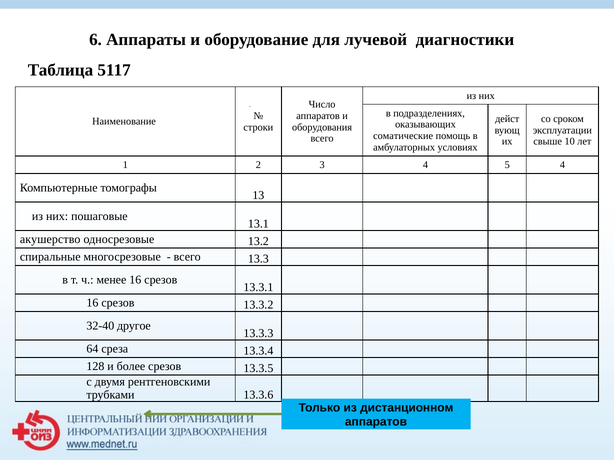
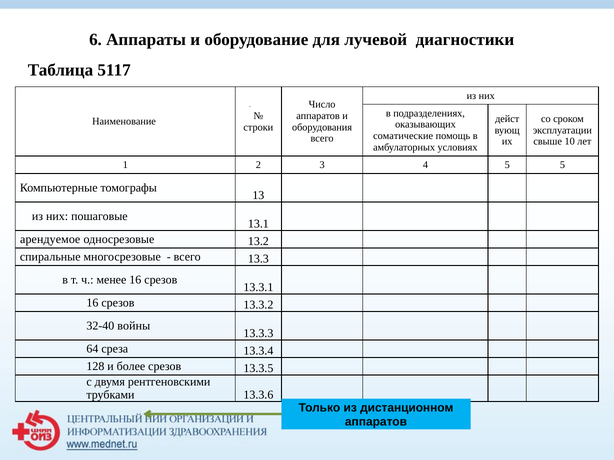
5 4: 4 -> 5
акушерство: акушерство -> арендуемое
другое: другое -> войны
